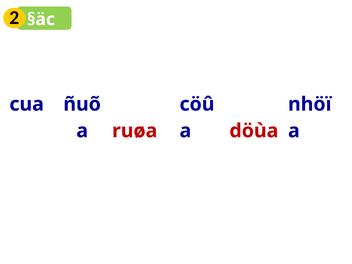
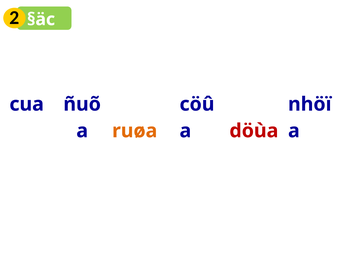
ruøa colour: red -> orange
